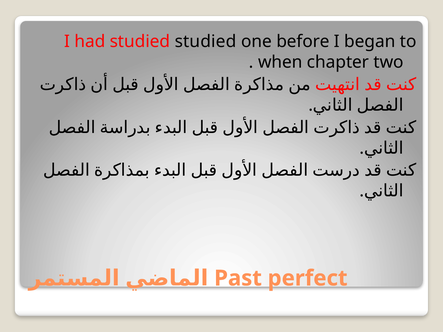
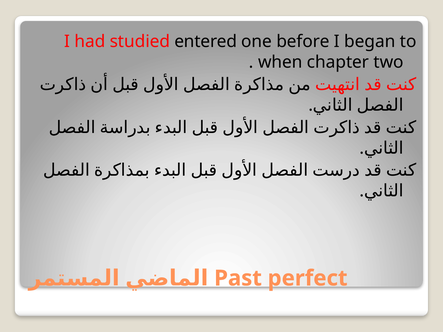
studied studied: studied -> entered
